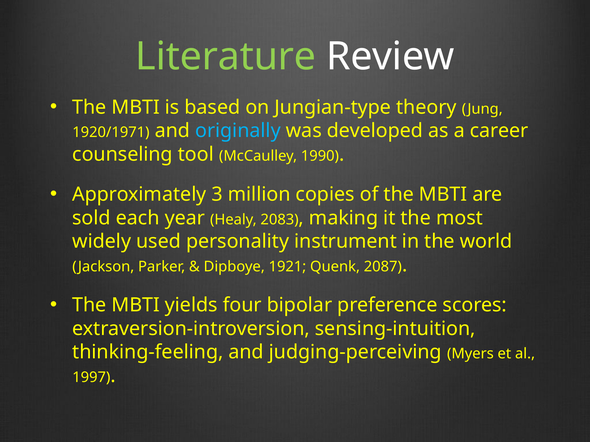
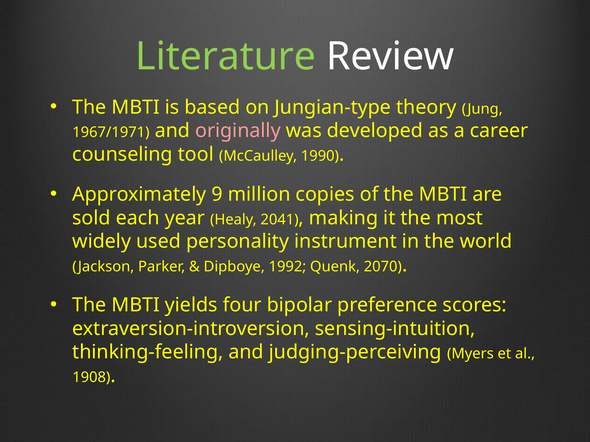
1920/1971: 1920/1971 -> 1967/1971
originally colour: light blue -> pink
3: 3 -> 9
2083: 2083 -> 2041
1921: 1921 -> 1992
2087: 2087 -> 2070
1997: 1997 -> 1908
